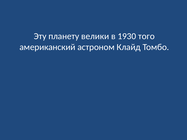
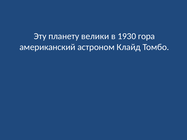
того: того -> гора
